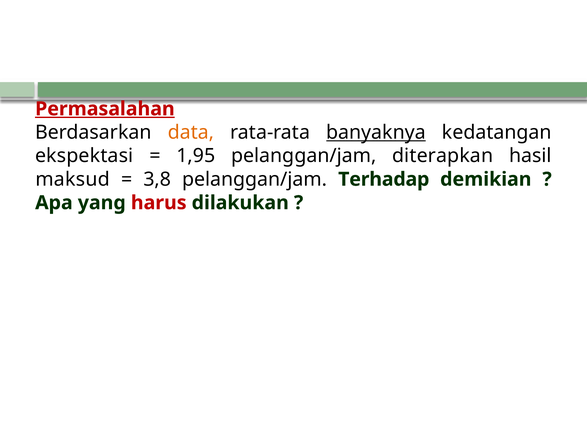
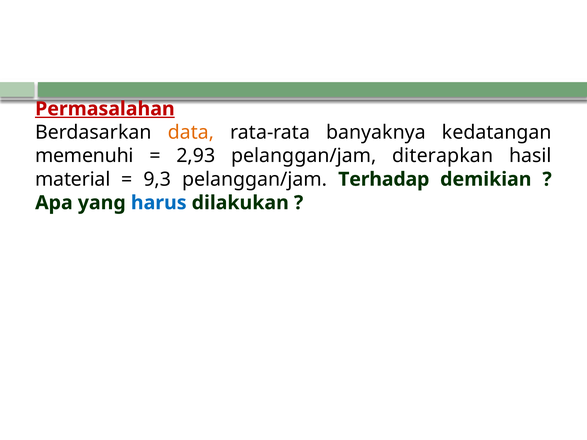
banyaknya underline: present -> none
ekspektasi: ekspektasi -> memenuhi
1,95: 1,95 -> 2,93
maksud: maksud -> material
3,8: 3,8 -> 9,3
harus colour: red -> blue
